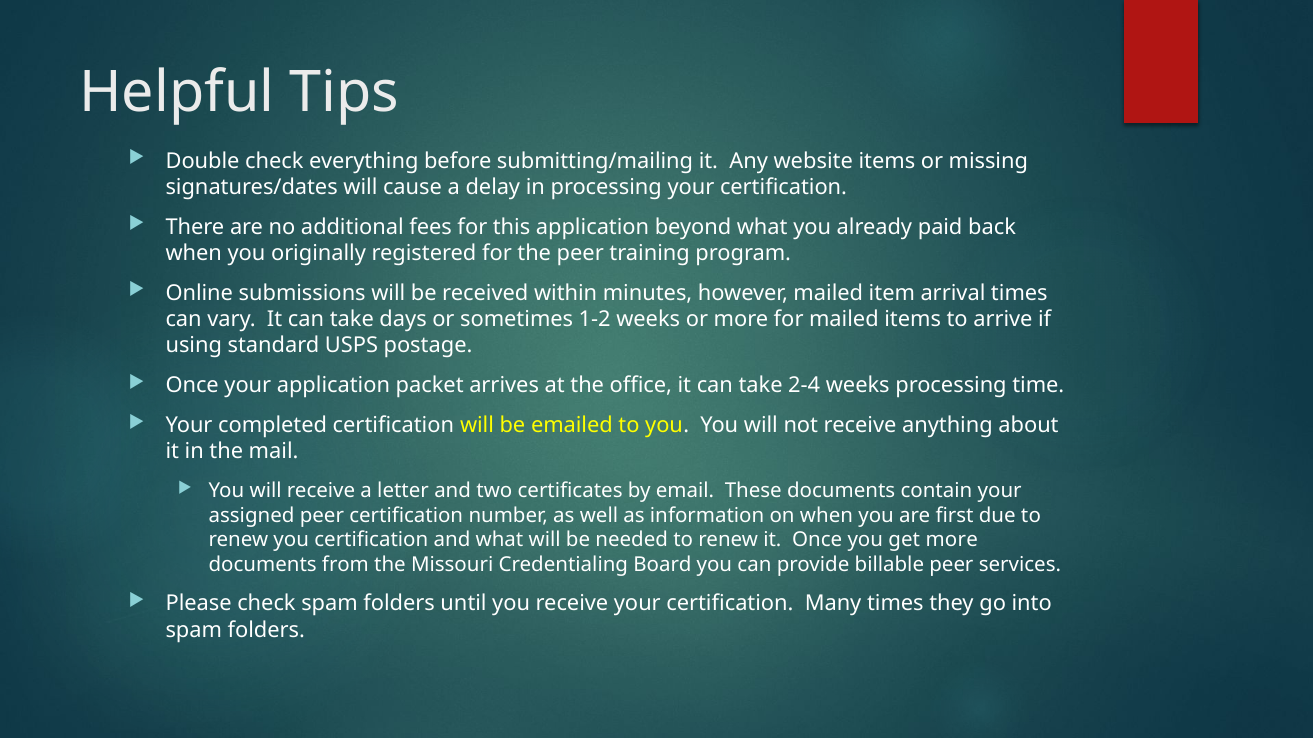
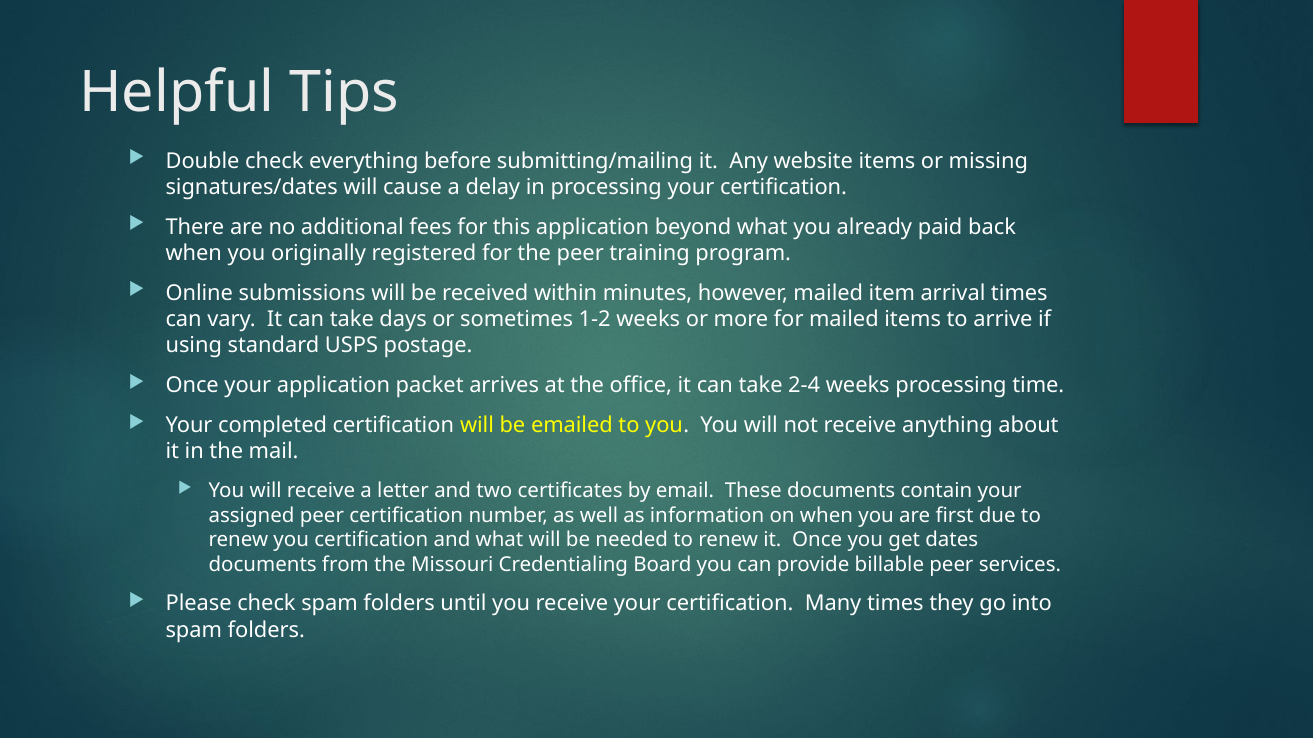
get more: more -> dates
